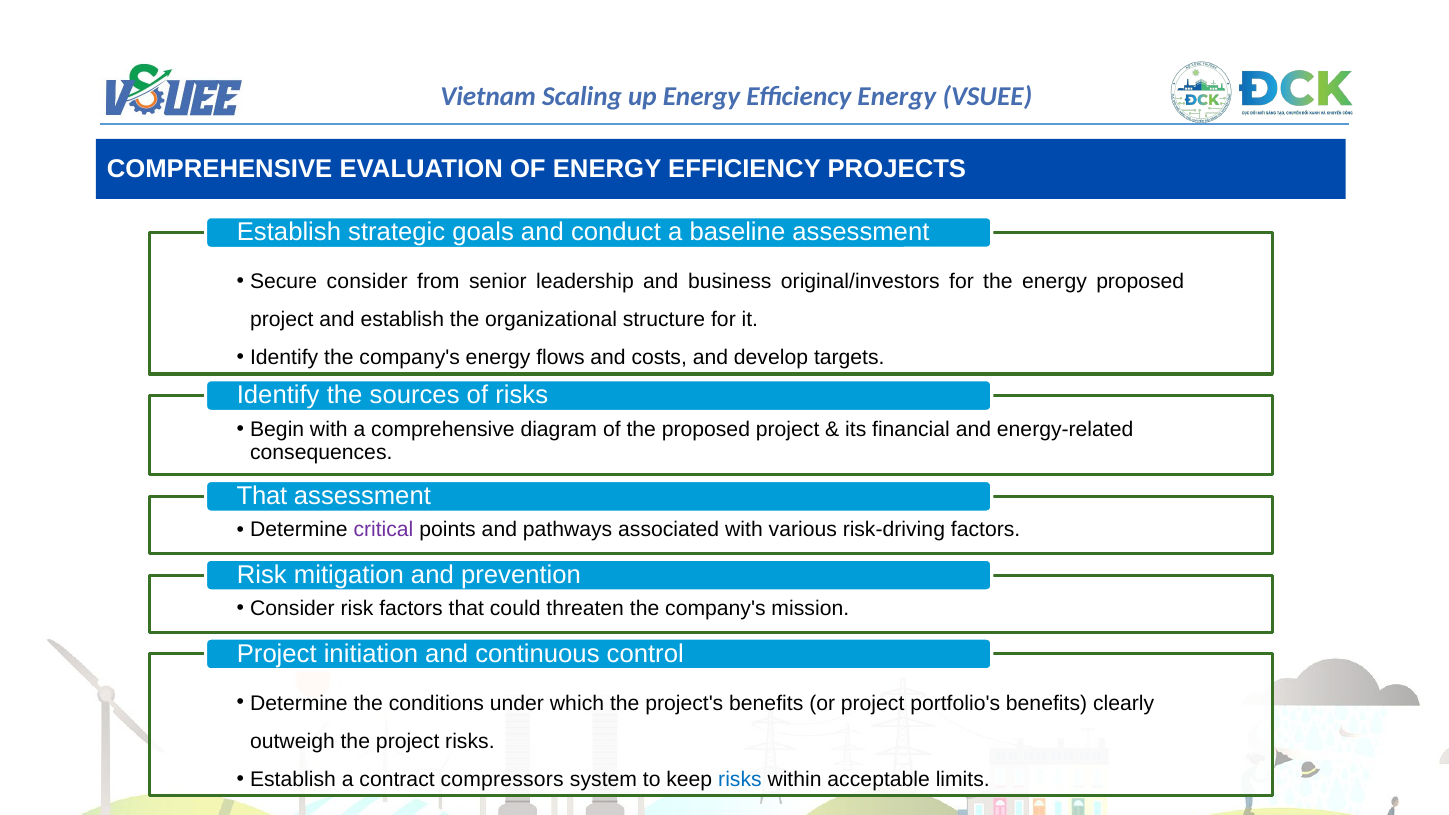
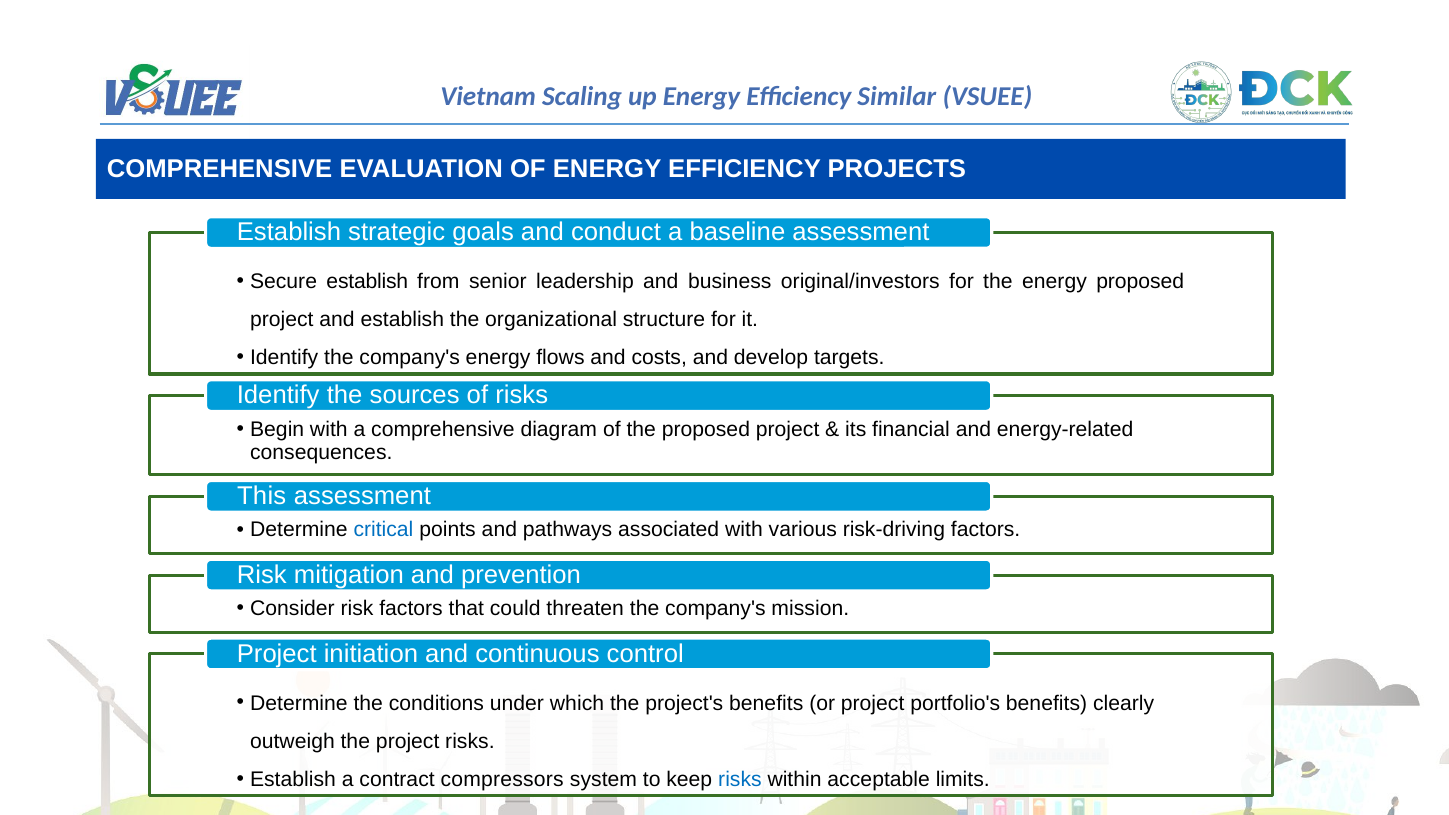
Efficiency Energy: Energy -> Similar
Secure consider: consider -> establish
That at (262, 496): That -> This
critical colour: purple -> blue
